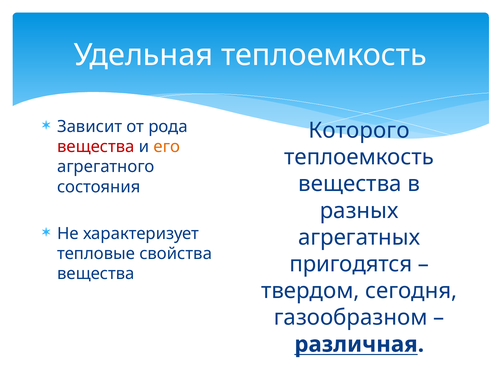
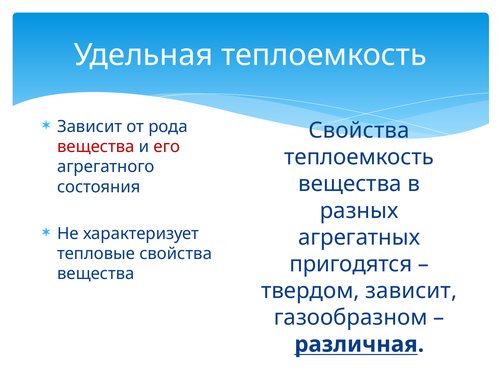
Которого at (359, 130): Которого -> Свойства
его colour: orange -> red
твердом сегодня: сегодня -> зависит
